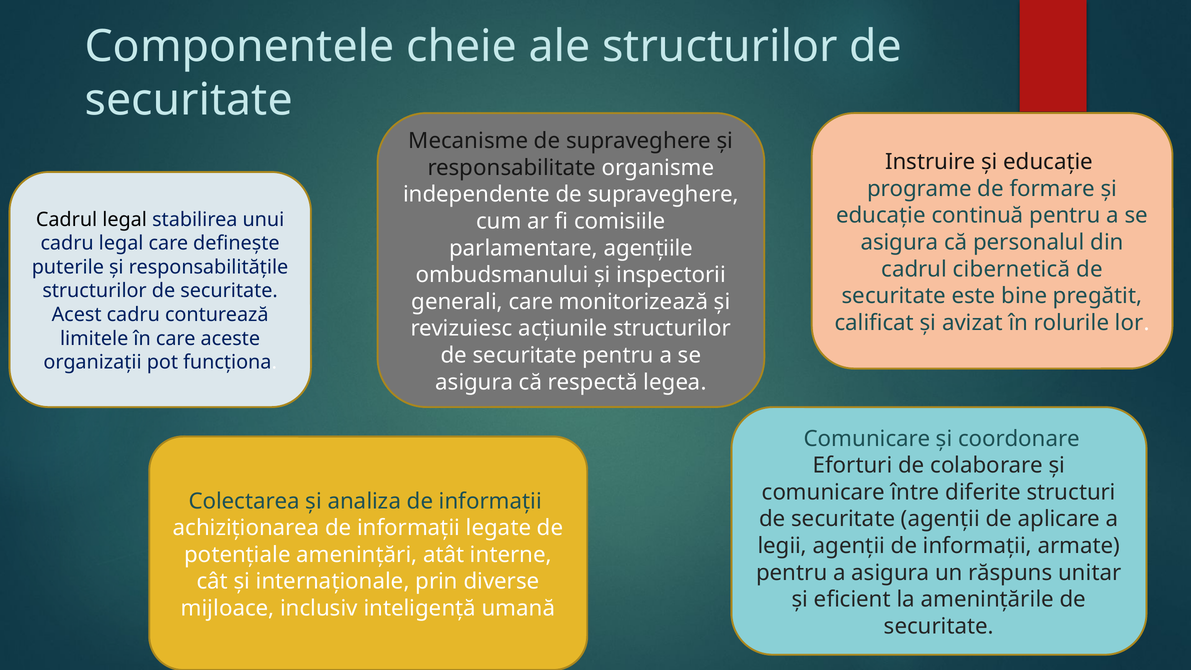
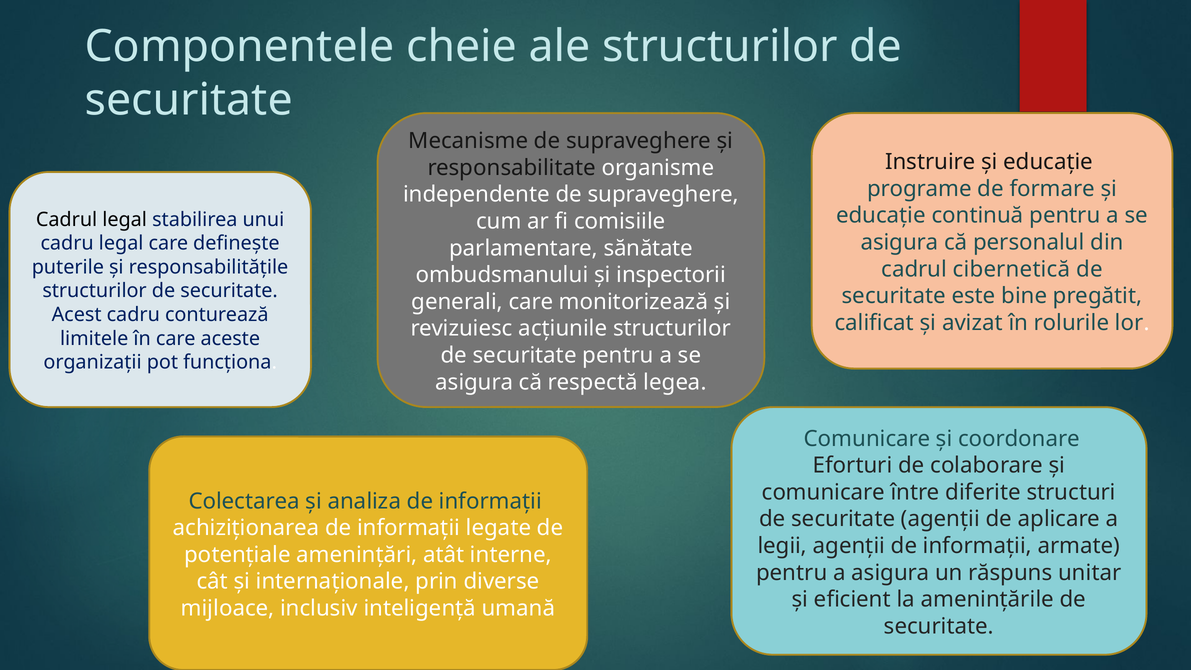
agențiile: agențiile -> sănătate
